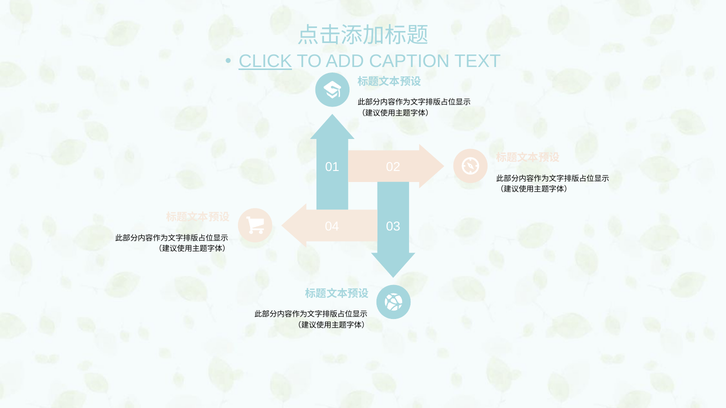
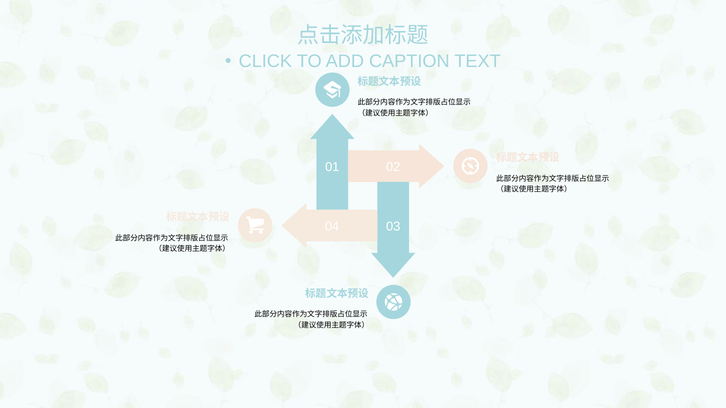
CLICK underline: present -> none
